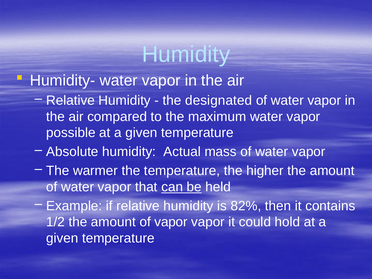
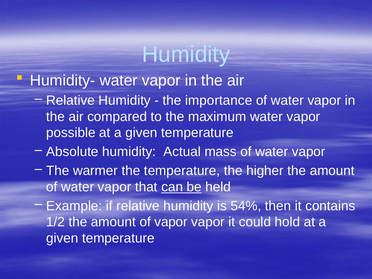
designated: designated -> importance
82%: 82% -> 54%
